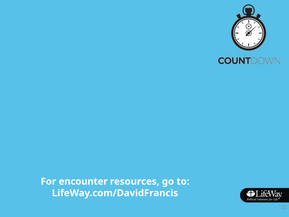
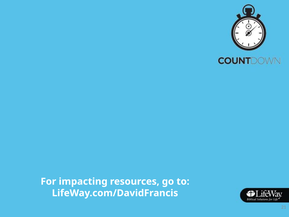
encounter: encounter -> impacting
